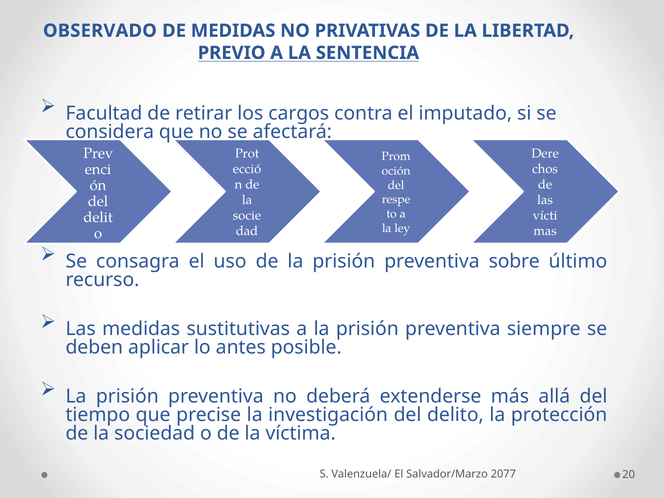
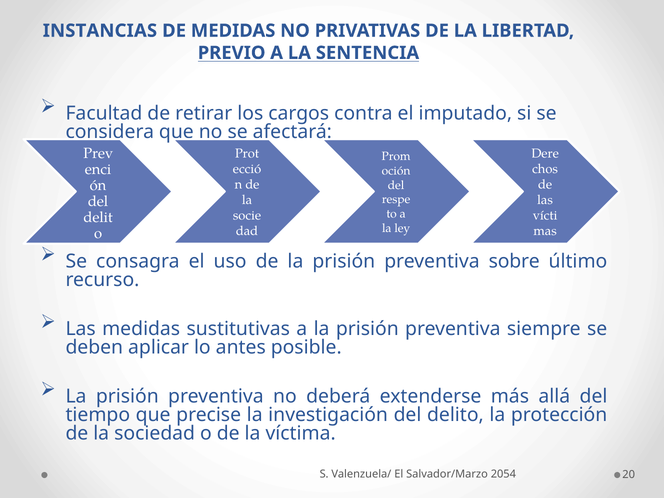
OBSERVADO: OBSERVADO -> INSTANCIAS
2077: 2077 -> 2054
